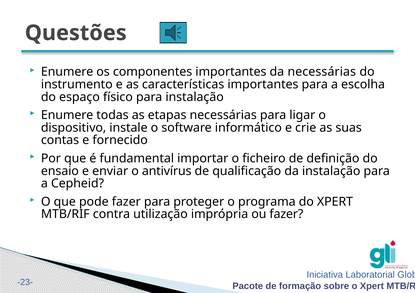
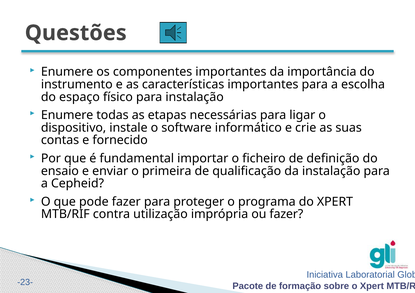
da necessárias: necessárias -> importância
antivírus: antivírus -> primeira
